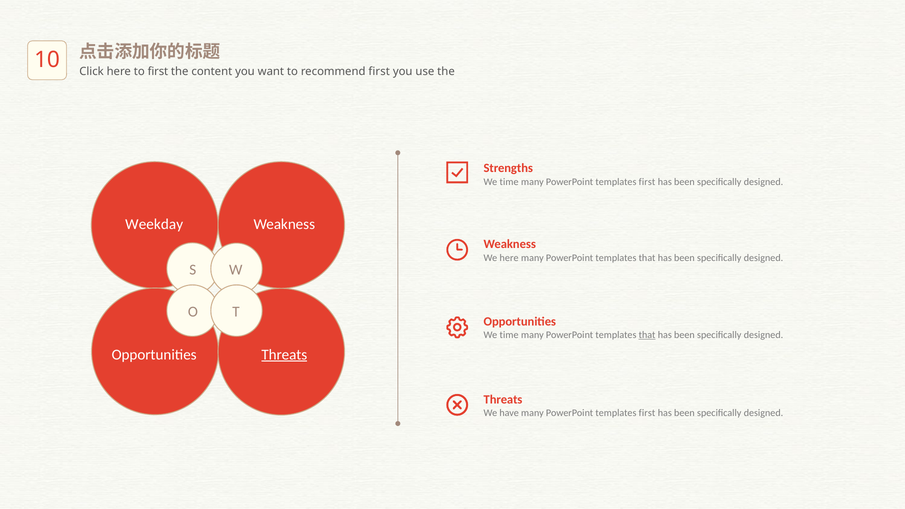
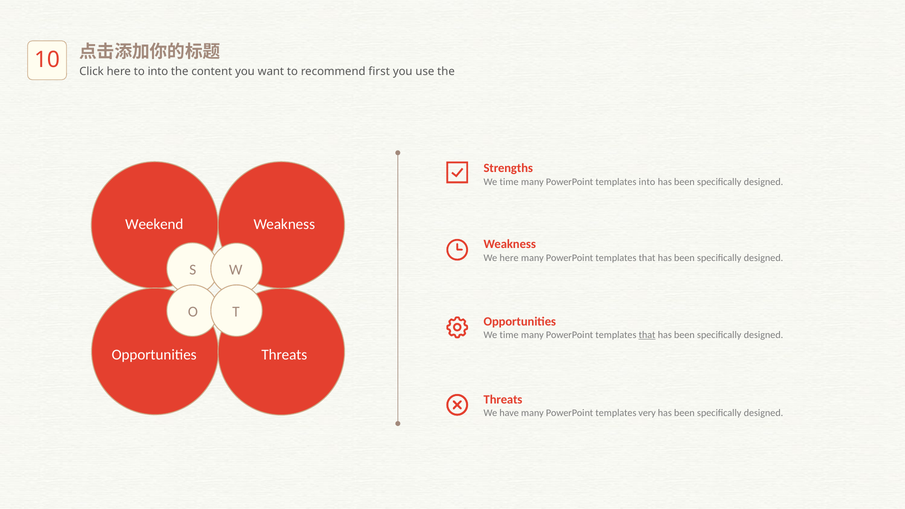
to first: first -> into
first at (647, 182): first -> into
Weekday: Weekday -> Weekend
Threats at (284, 355) underline: present -> none
first at (647, 413): first -> very
